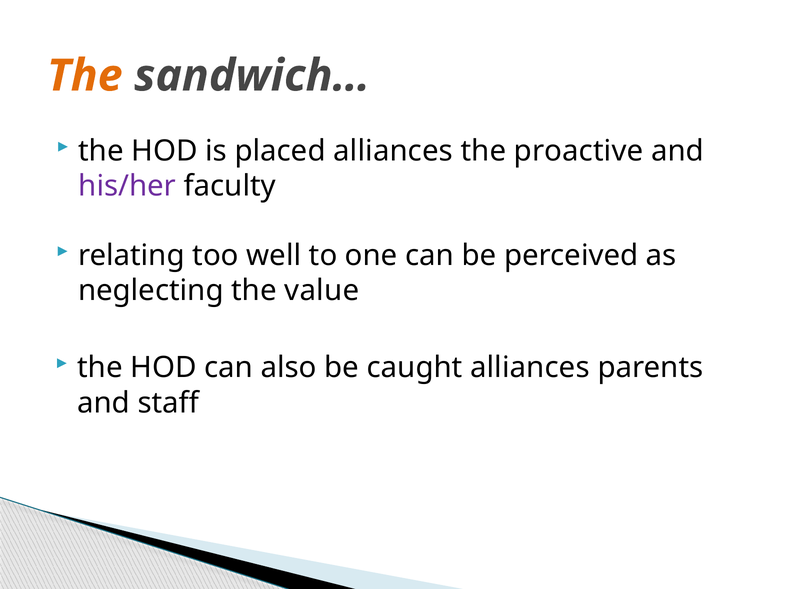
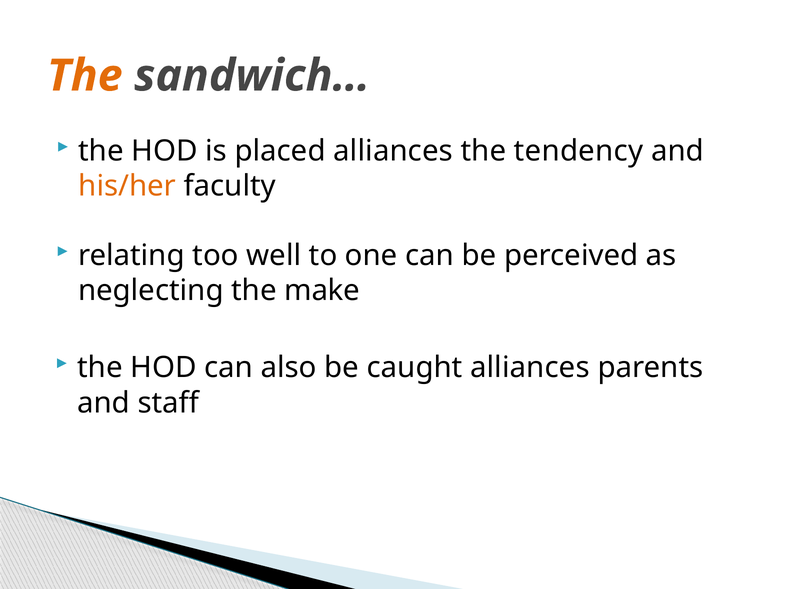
proactive: proactive -> tendency
his/her colour: purple -> orange
value: value -> make
